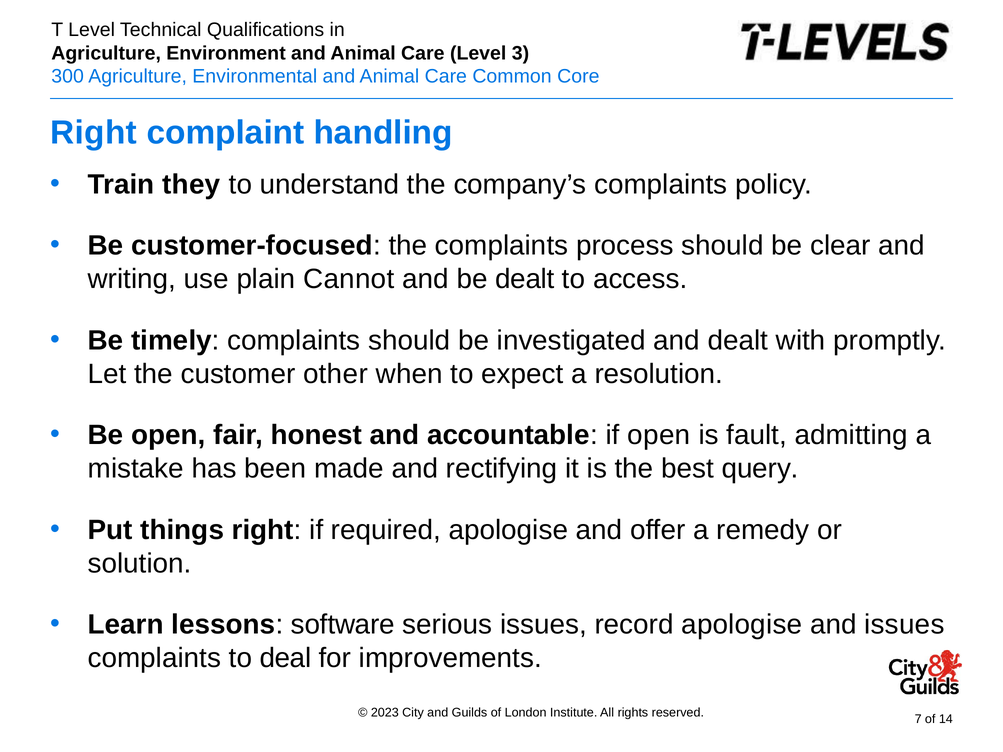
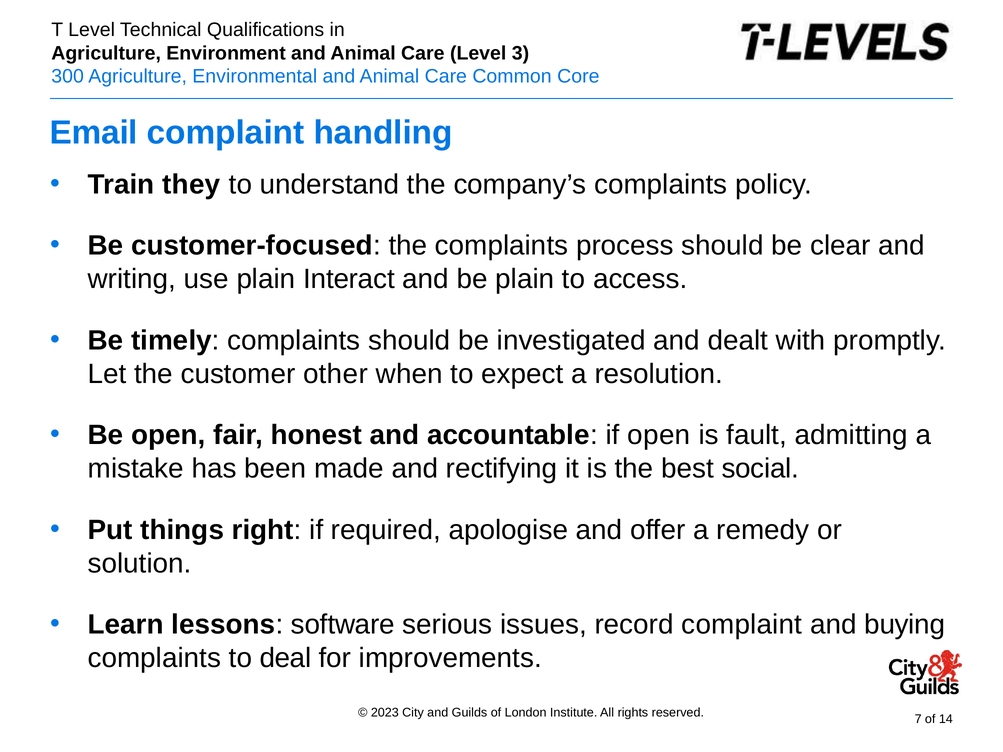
Right at (94, 133): Right -> Email
Cannot: Cannot -> Interact
be dealt: dealt -> plain
query: query -> social
record apologise: apologise -> complaint
and issues: issues -> buying
